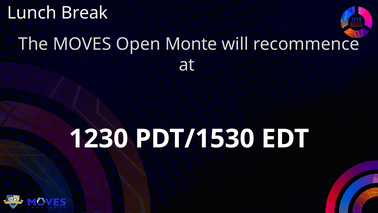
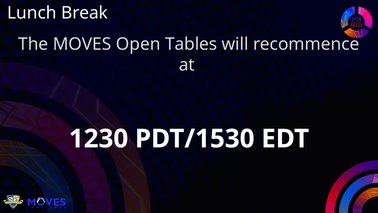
Monte: Monte -> Tables
